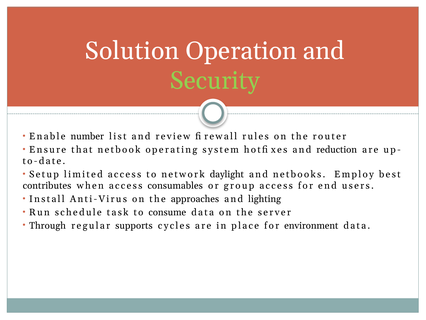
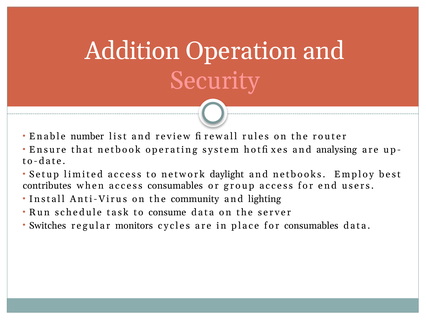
Solution: Solution -> Addition
Security colour: light green -> pink
reduction: reduction -> analysing
approaches: approaches -> community
Through: Through -> Switches
supports: supports -> monitors
for environment: environment -> consumables
